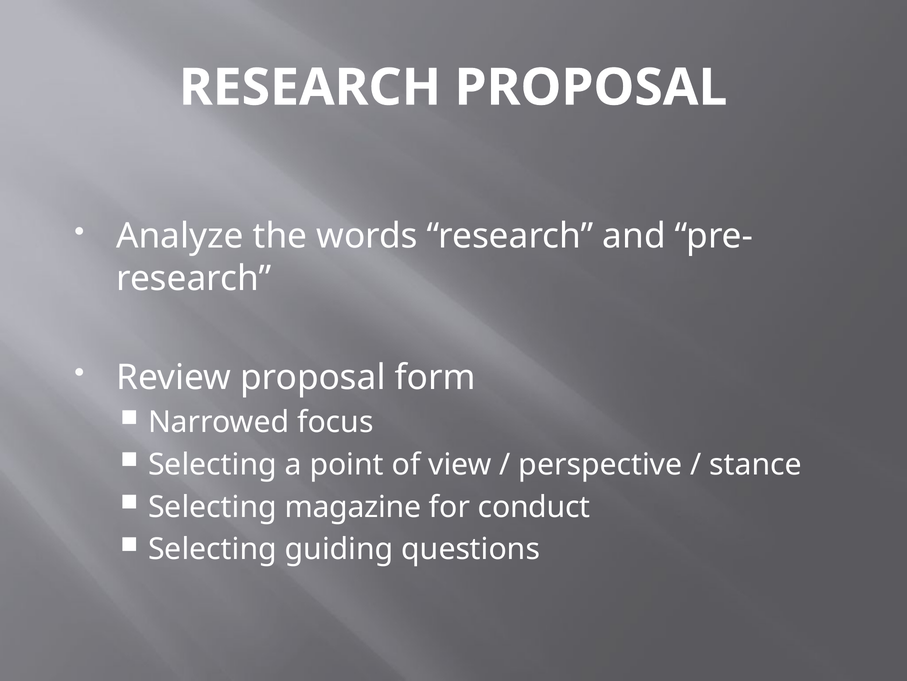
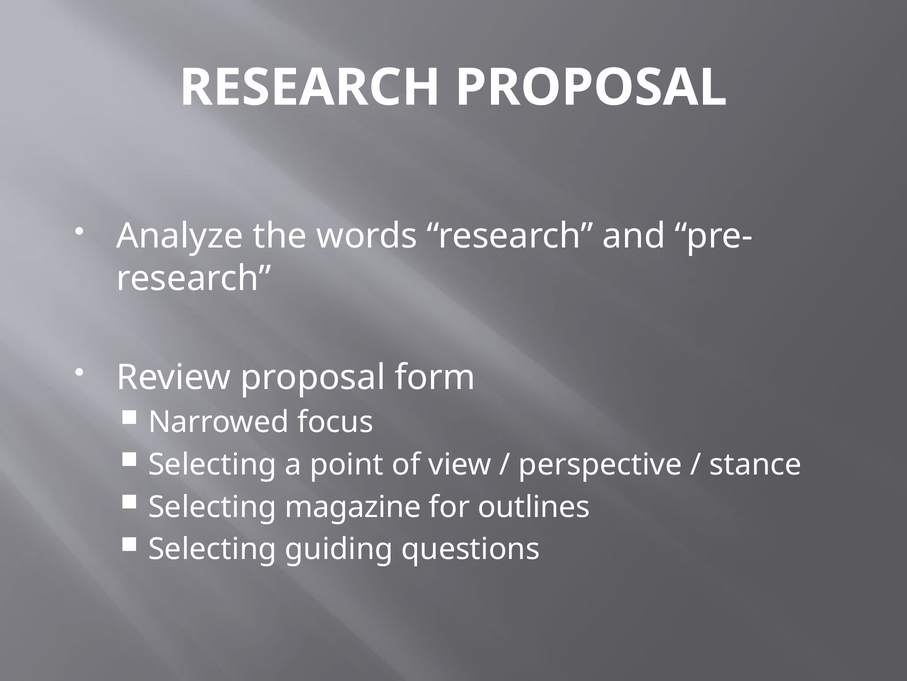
conduct: conduct -> outlines
